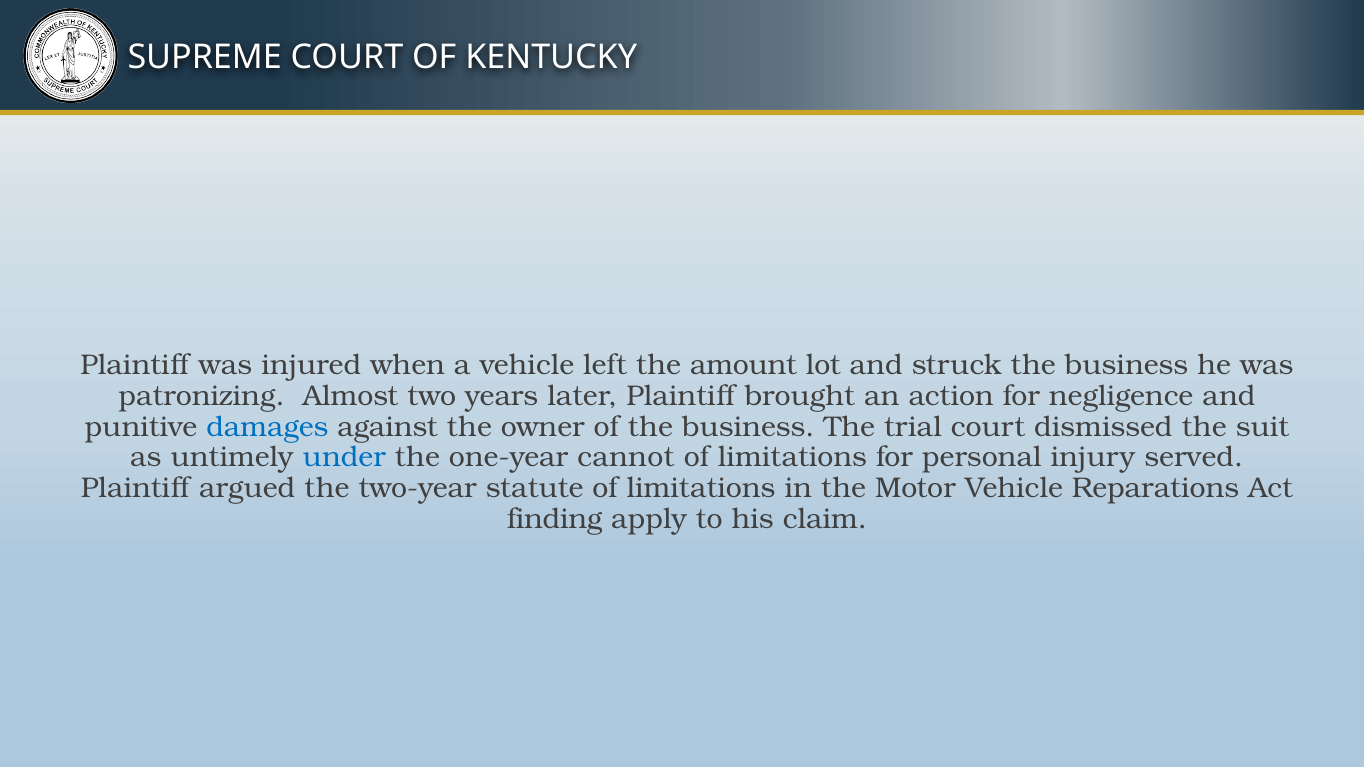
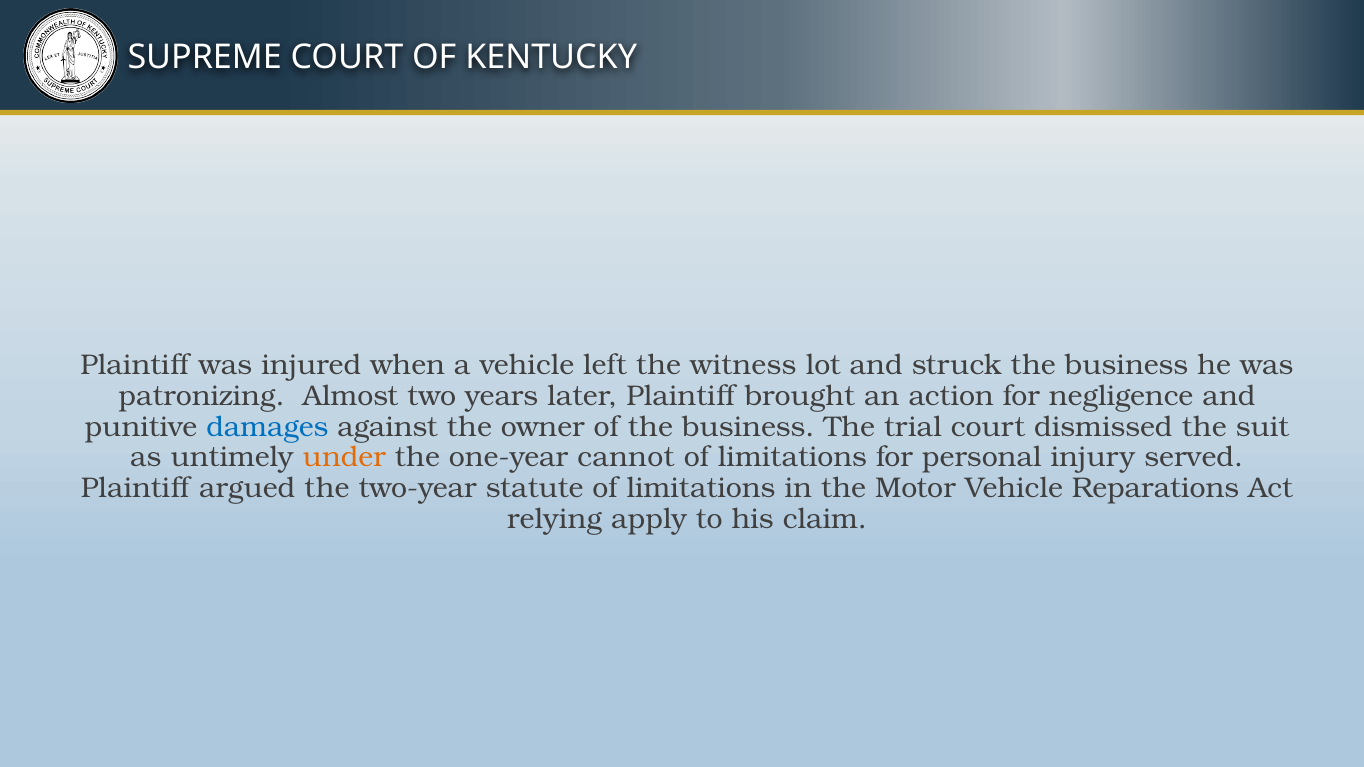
amount: amount -> witness
under colour: blue -> orange
finding: finding -> relying
